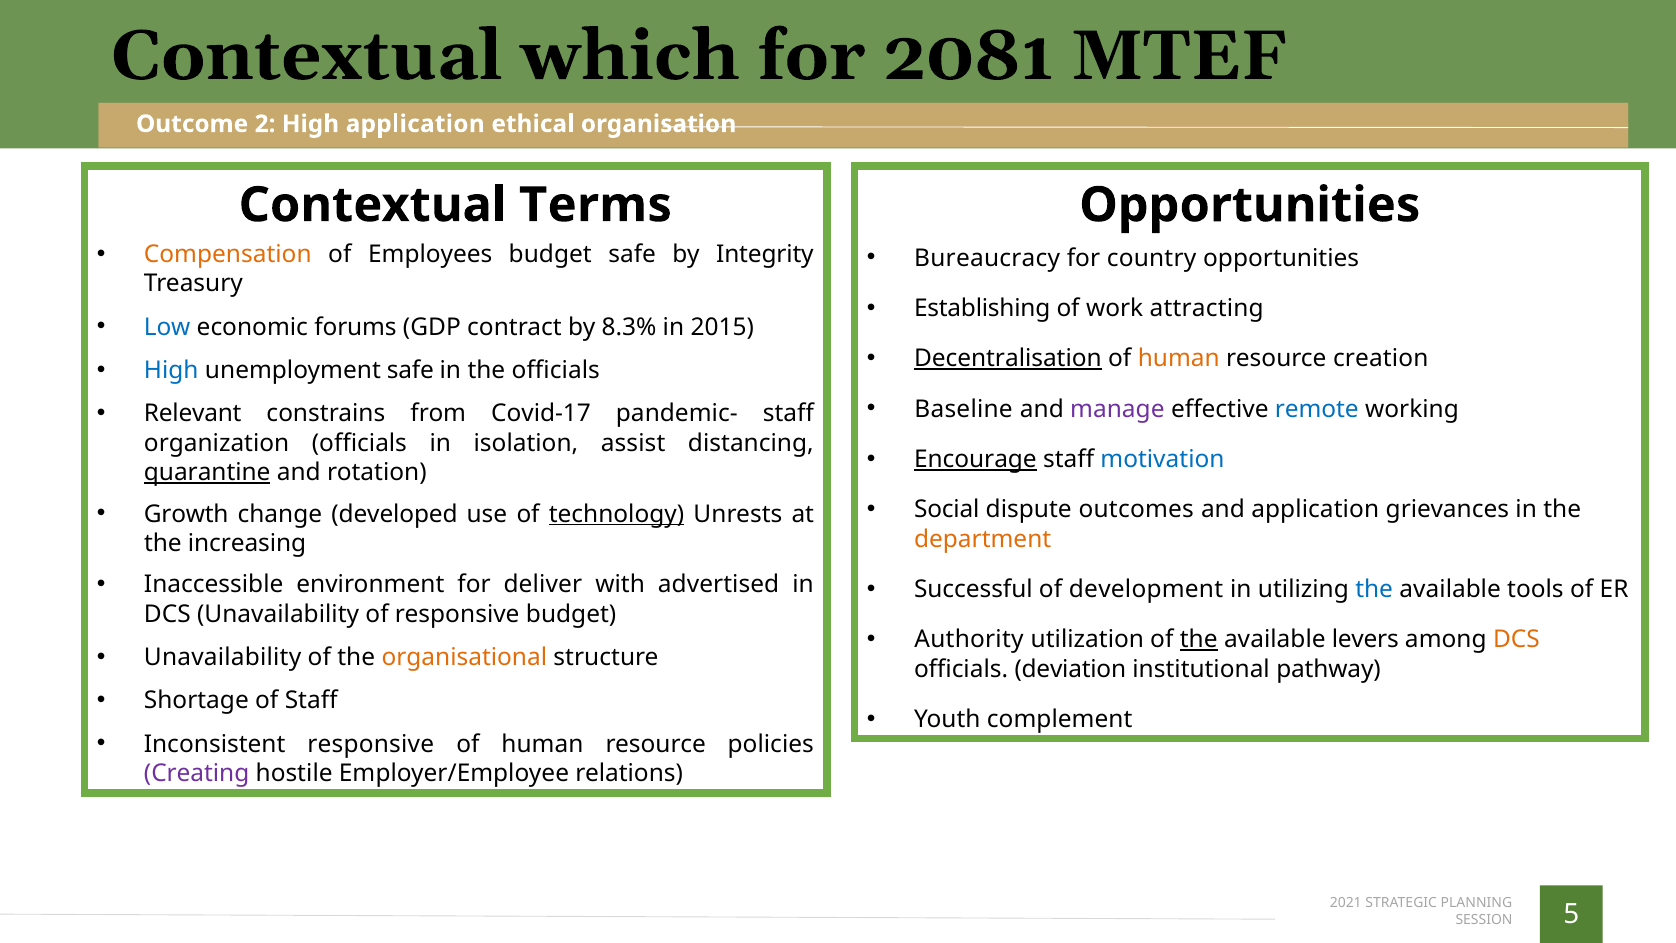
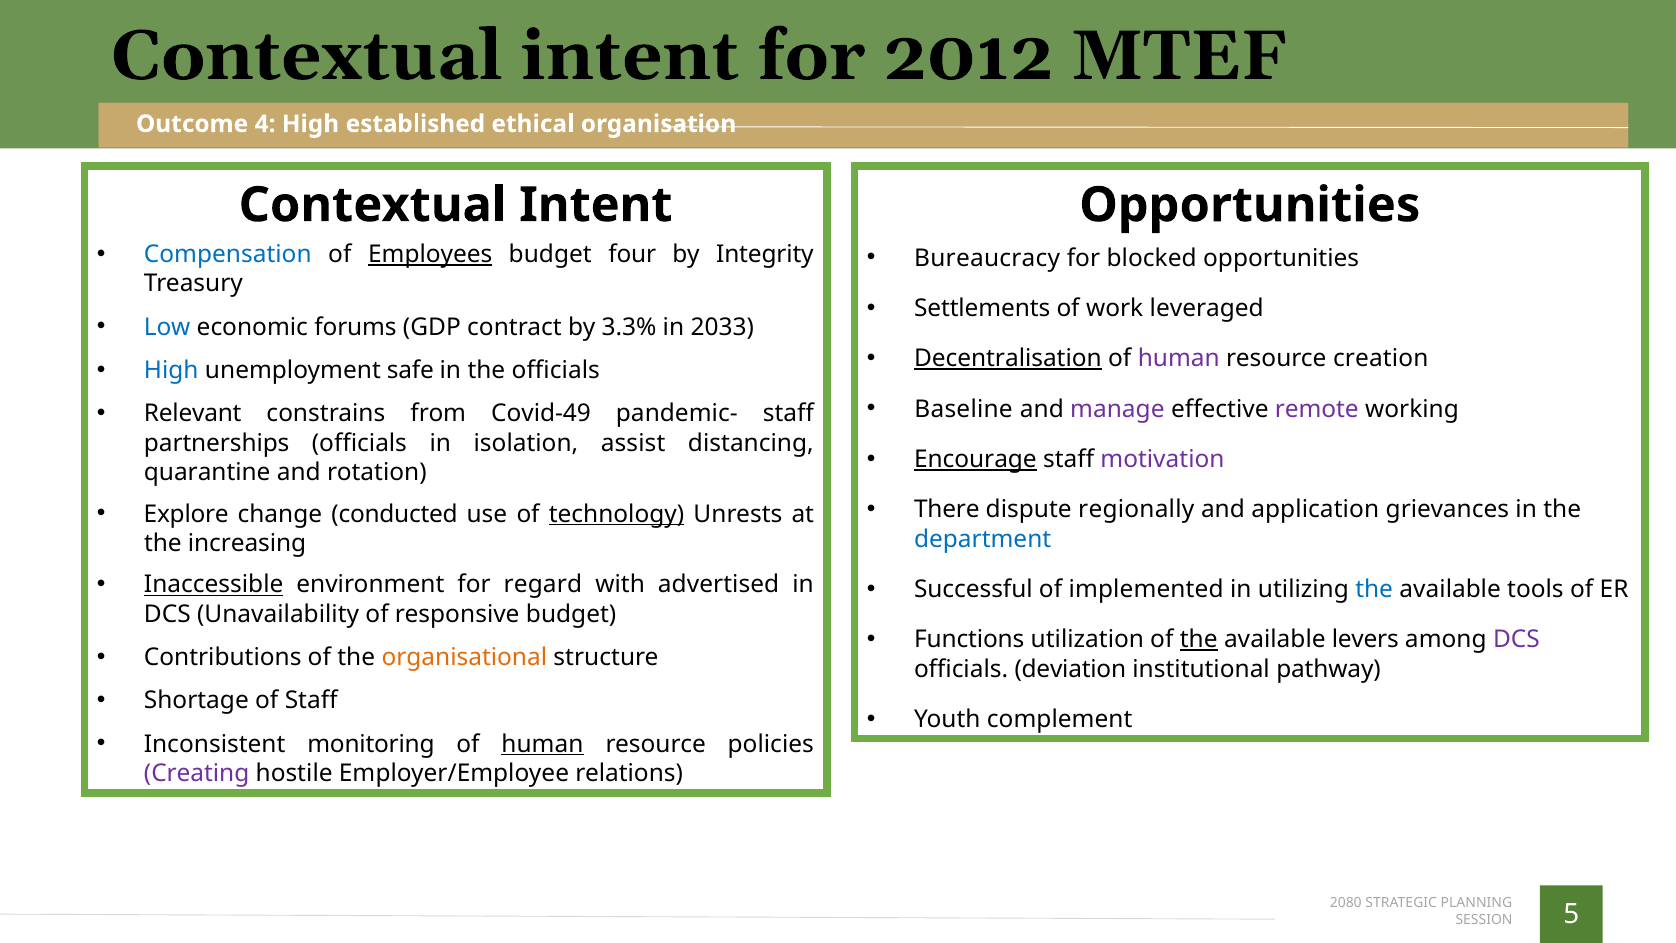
which at (630, 56): which -> intent
2081: 2081 -> 2012
2: 2 -> 4
High application: application -> established
Terms at (595, 205): Terms -> Intent
Compensation colour: orange -> blue
Employees underline: none -> present
budget safe: safe -> four
country: country -> blocked
Establishing: Establishing -> Settlements
attracting: attracting -> leveraged
8.3%: 8.3% -> 3.3%
2015: 2015 -> 2033
human at (1179, 359) colour: orange -> purple
remote colour: blue -> purple
Covid-17: Covid-17 -> Covid-49
organization: organization -> partnerships
motivation colour: blue -> purple
quarantine underline: present -> none
Social: Social -> There
outcomes: outcomes -> regionally
Growth: Growth -> Explore
developed: developed -> conducted
department colour: orange -> blue
Inaccessible underline: none -> present
deliver: deliver -> regard
development: development -> implemented
Authority: Authority -> Functions
DCS at (1516, 640) colour: orange -> purple
Unavailability at (223, 657): Unavailability -> Contributions
Inconsistent responsive: responsive -> monitoring
human at (542, 744) underline: none -> present
2021: 2021 -> 2080
